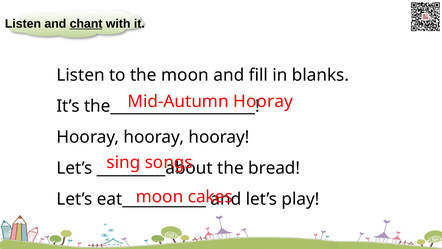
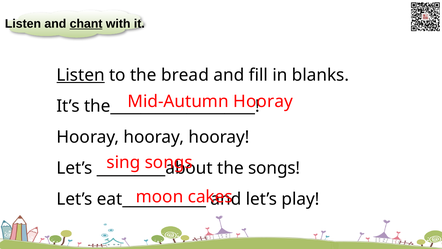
Listen at (81, 75) underline: none -> present
the moon: moon -> bread
the bread: bread -> songs
